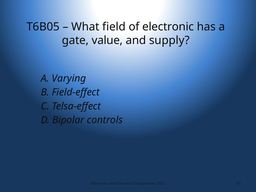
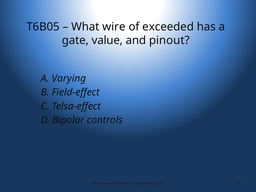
field: field -> wire
of electronic: electronic -> exceeded
supply: supply -> pinout
